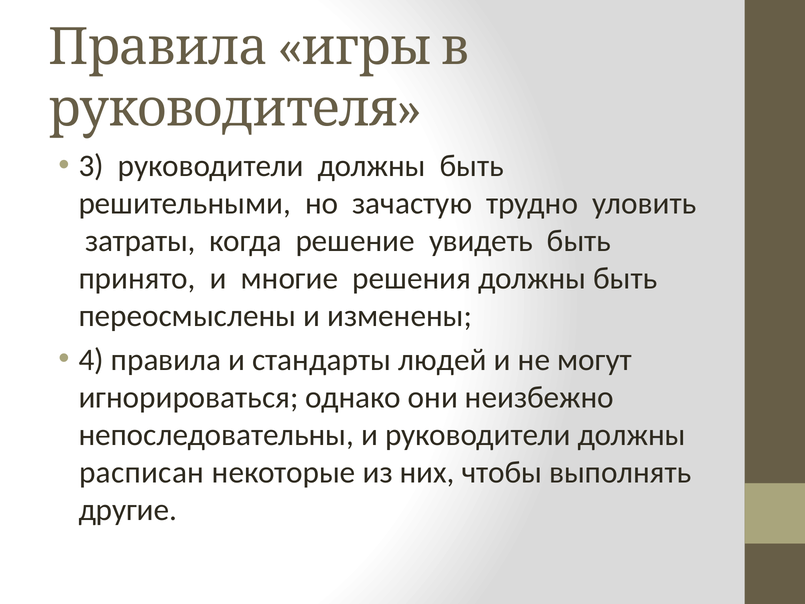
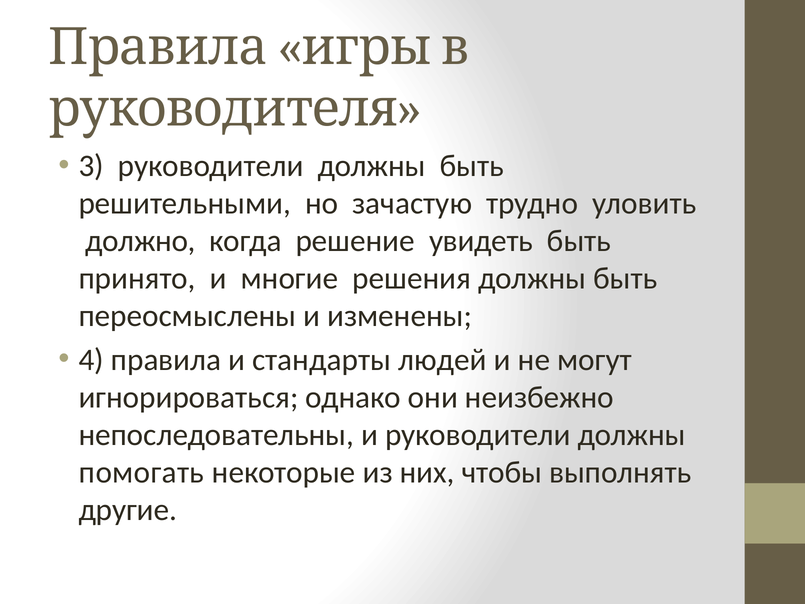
затраты: затраты -> должно
расписан: расписан -> помогать
